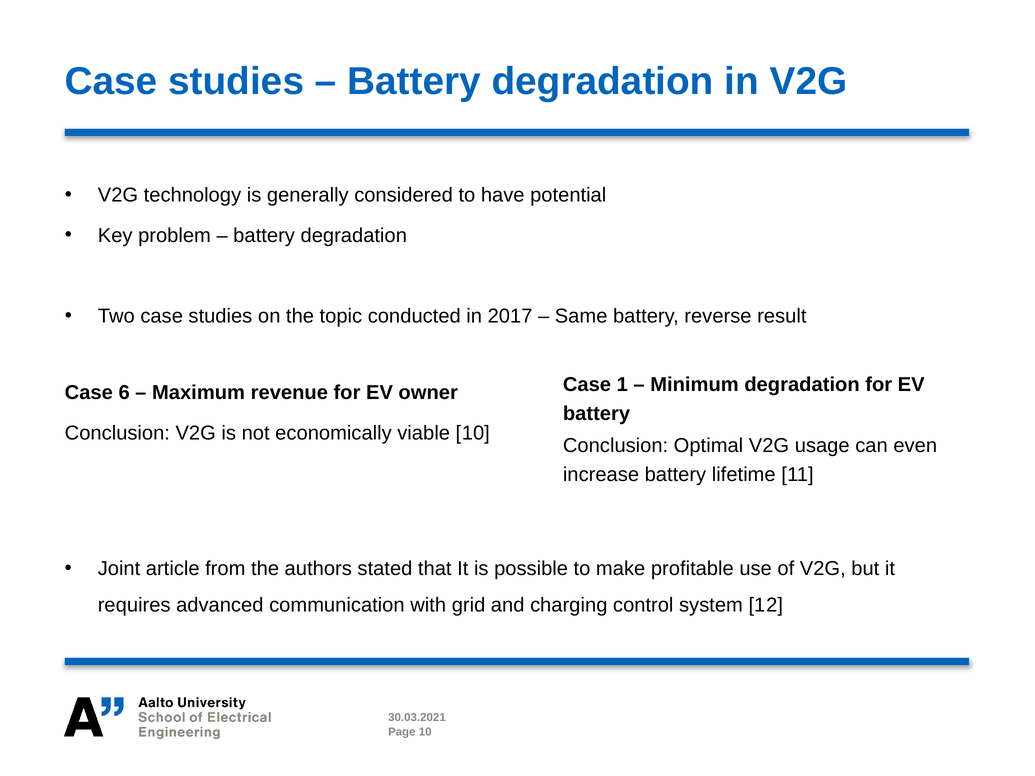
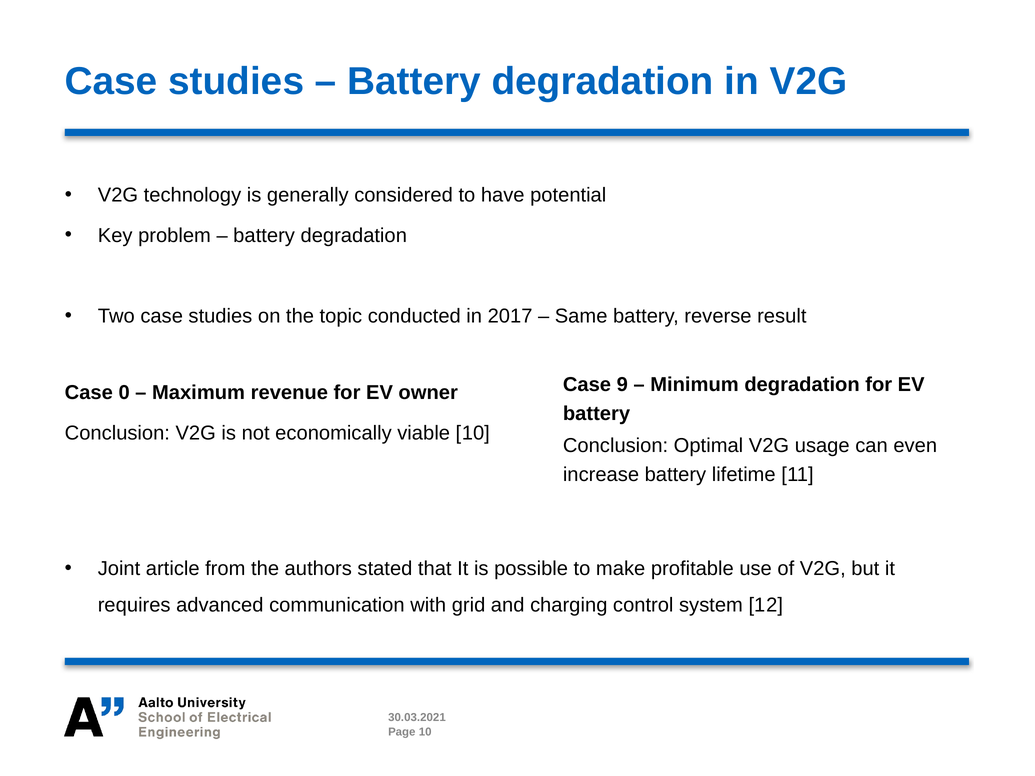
1: 1 -> 9
6: 6 -> 0
